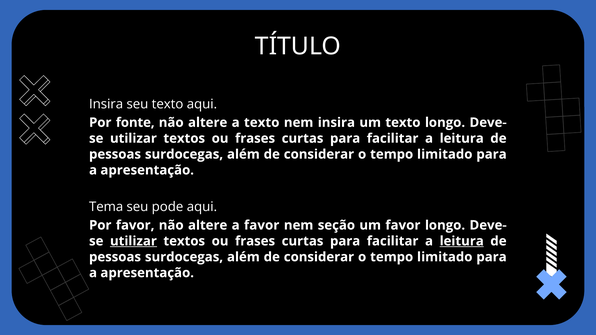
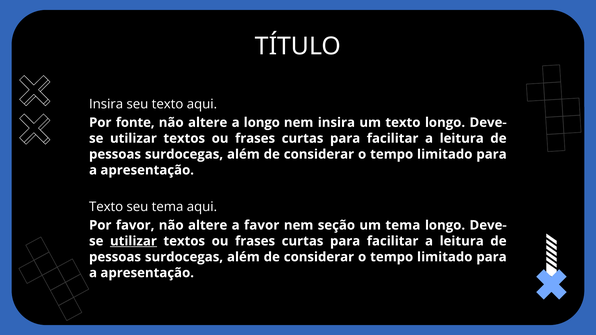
a texto: texto -> longo
Tema at (106, 207): Tema -> Texto
seu pode: pode -> tema
um favor: favor -> tema
leitura at (462, 241) underline: present -> none
